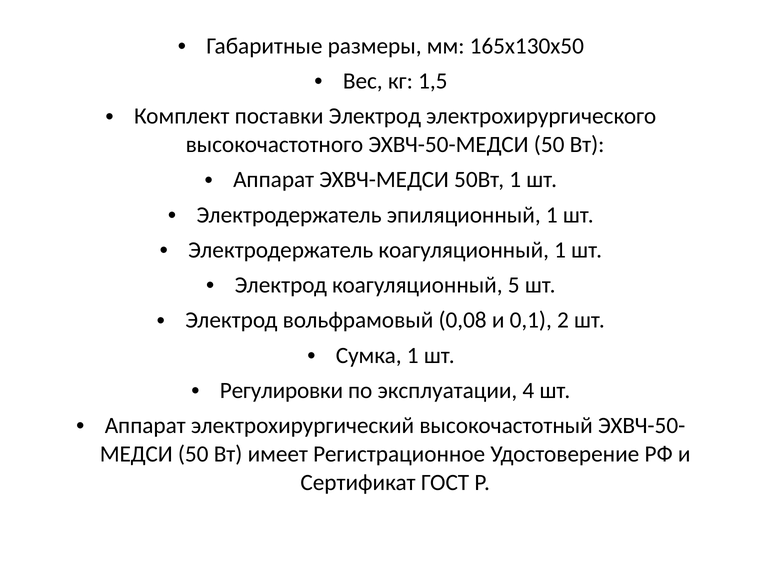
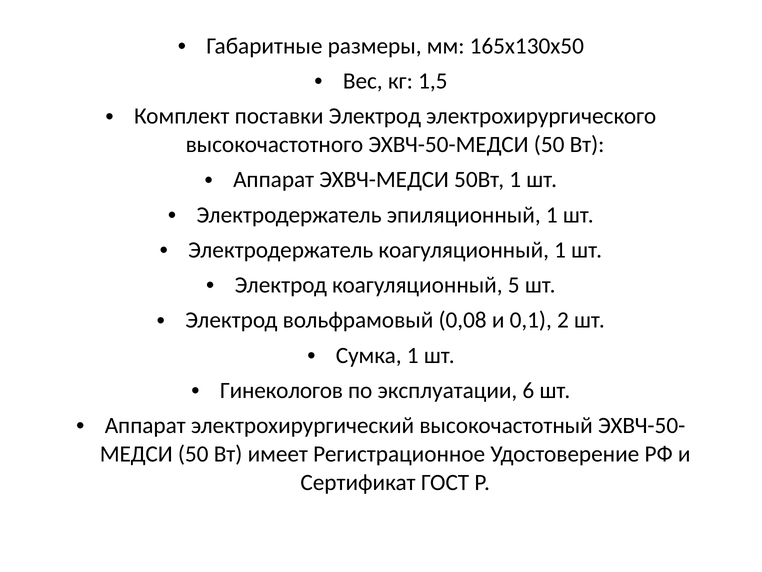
Регулировки: Регулировки -> Гинекологов
4: 4 -> 6
